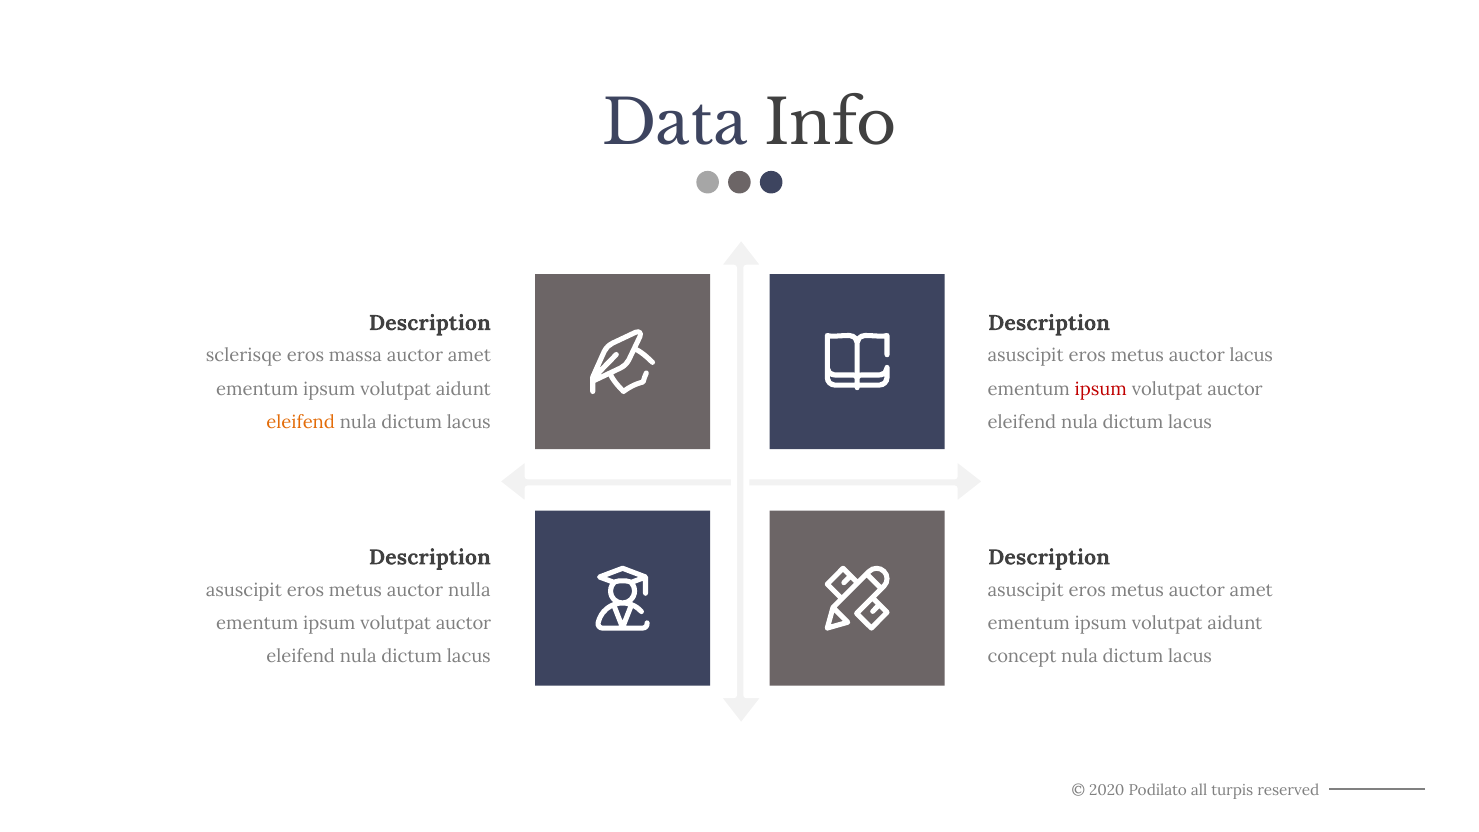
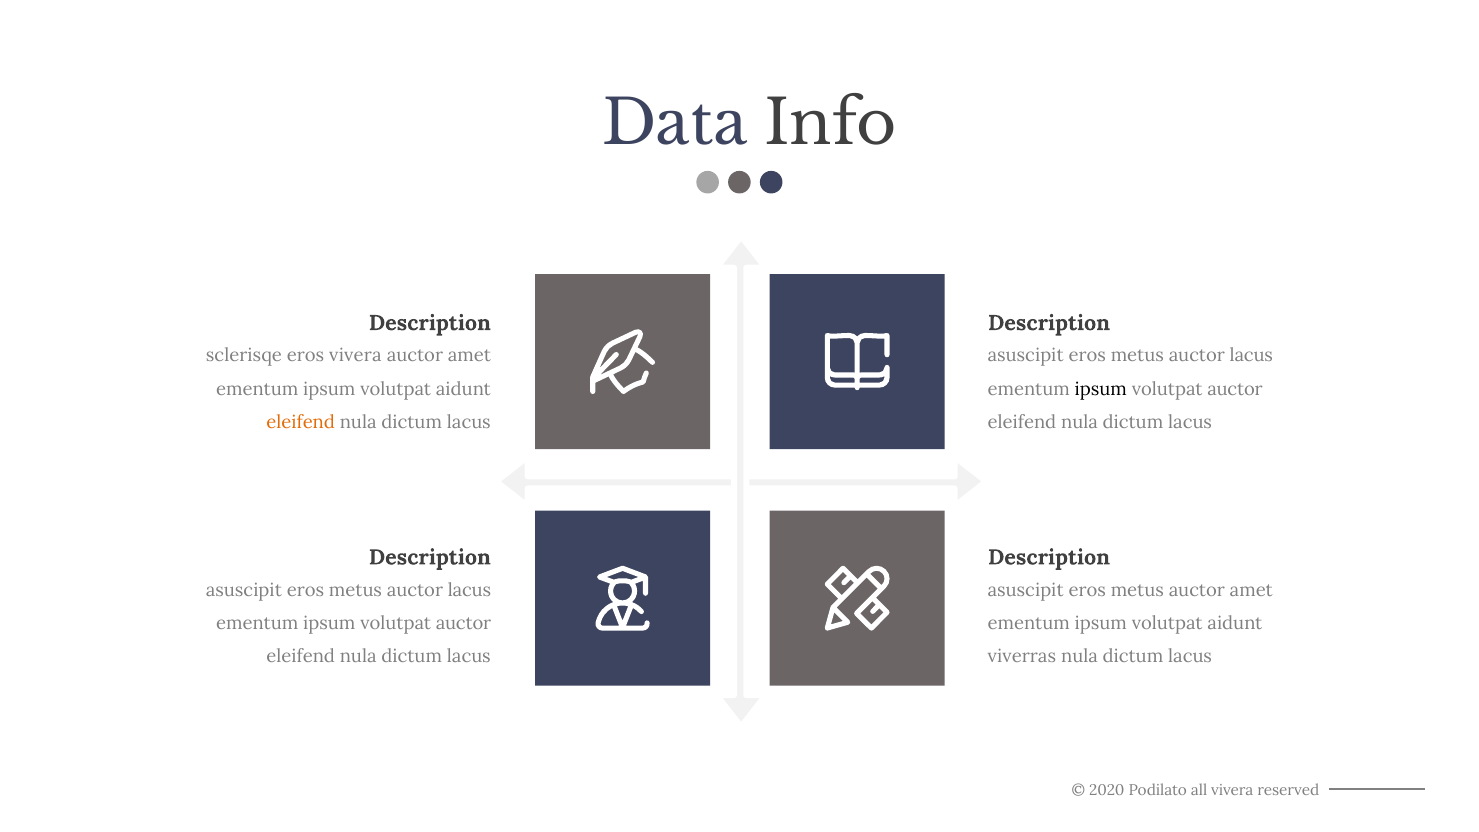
eros massa: massa -> vivera
ipsum at (1101, 389) colour: red -> black
nulla at (469, 590): nulla -> lacus
concept: concept -> viverras
all turpis: turpis -> vivera
